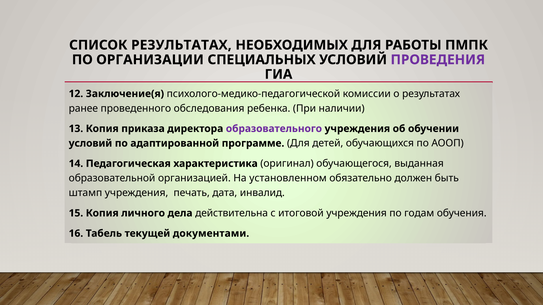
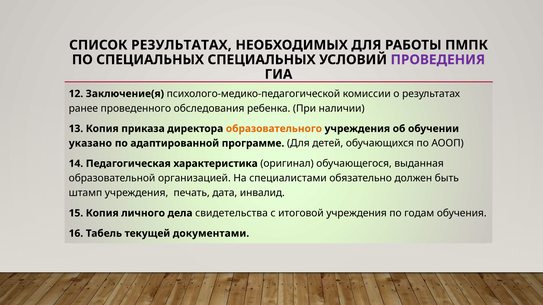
ПО ОРГАНИЗАЦИИ: ОРГАНИЗАЦИИ -> СПЕЦИАЛЬНЫХ
образовательного colour: purple -> orange
условий at (90, 143): условий -> указано
установленном: установленном -> специалистами
действительна: действительна -> свидетельства
